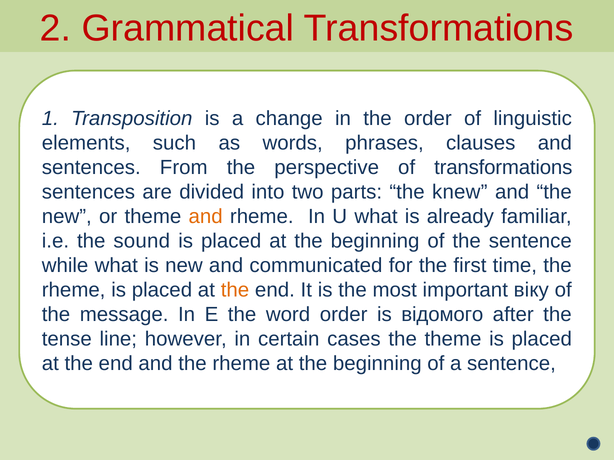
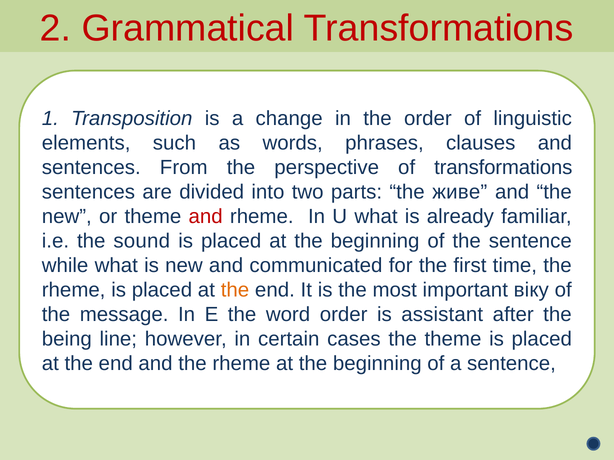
knew: knew -> живе
and at (206, 217) colour: orange -> red
відомого: відомого -> assistant
tense: tense -> being
